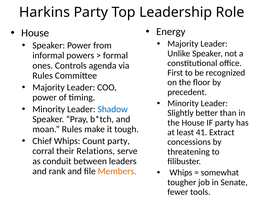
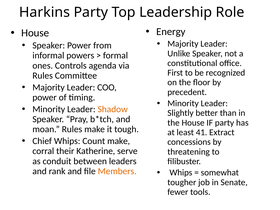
Shadow colour: blue -> orange
Count party: party -> make
Relations: Relations -> Katherine
